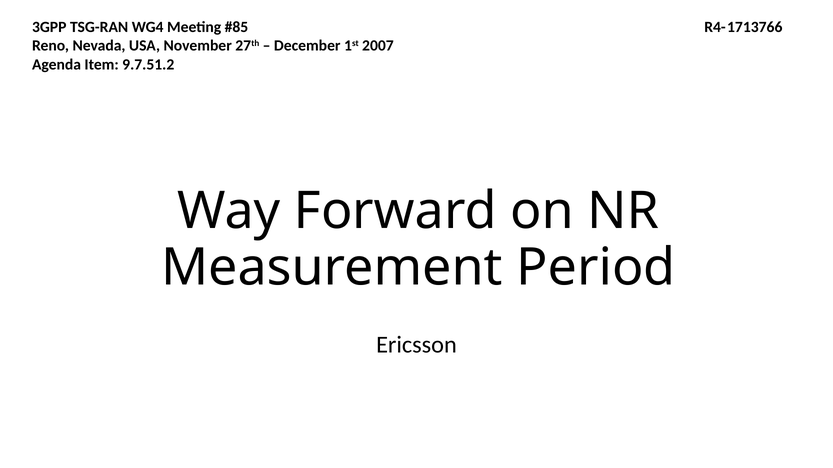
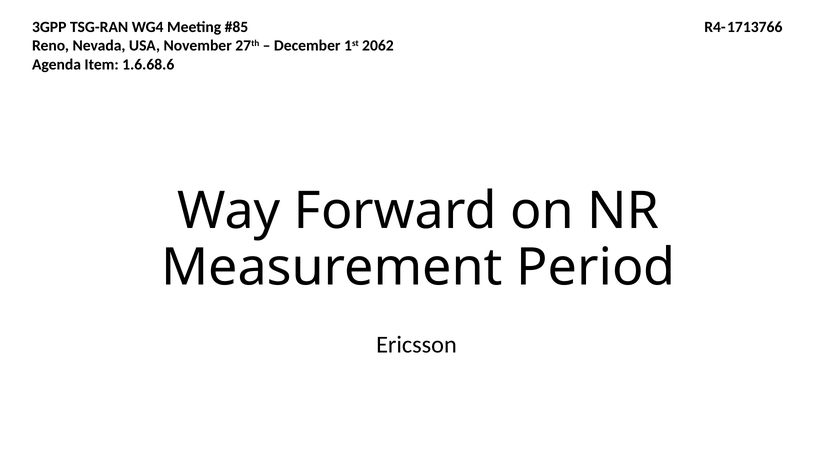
2007: 2007 -> 2062
9.7.51.2: 9.7.51.2 -> 1.6.68.6
